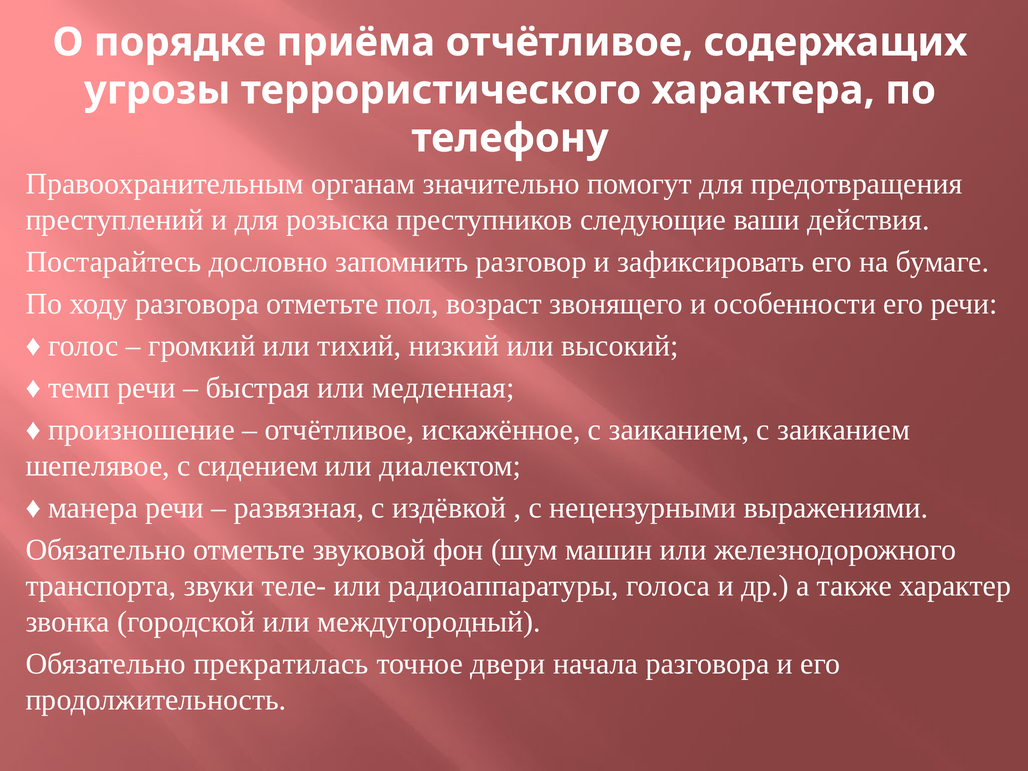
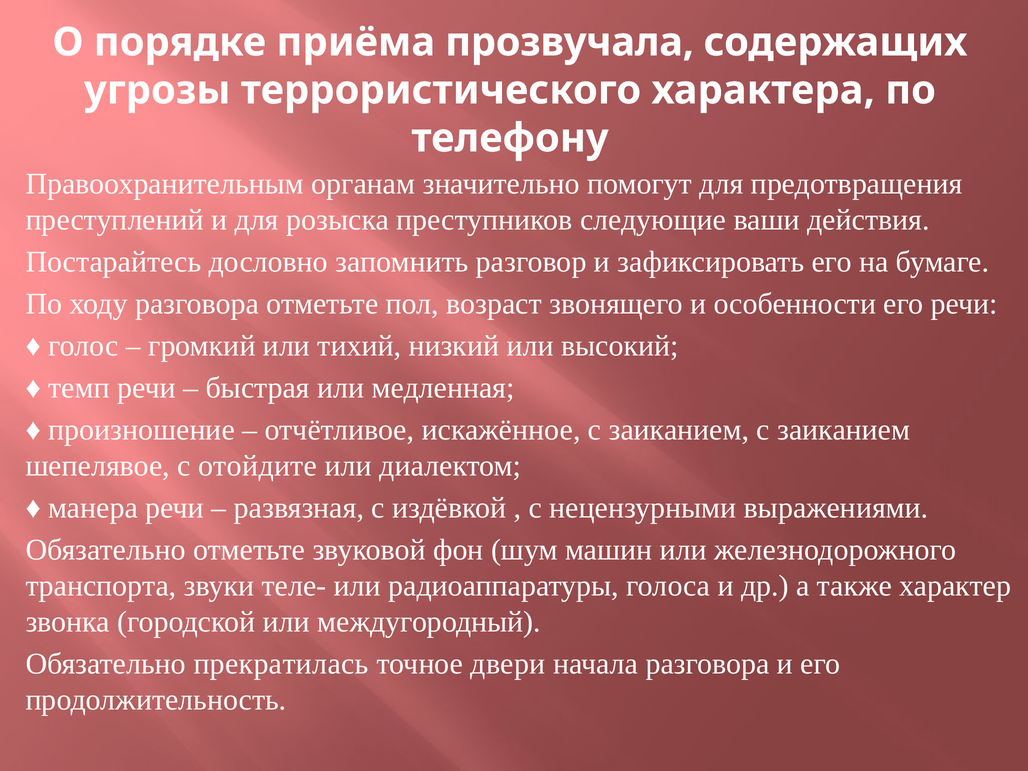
приёма отчётливое: отчётливое -> прозвучала
сидением: сидением -> отойдите
